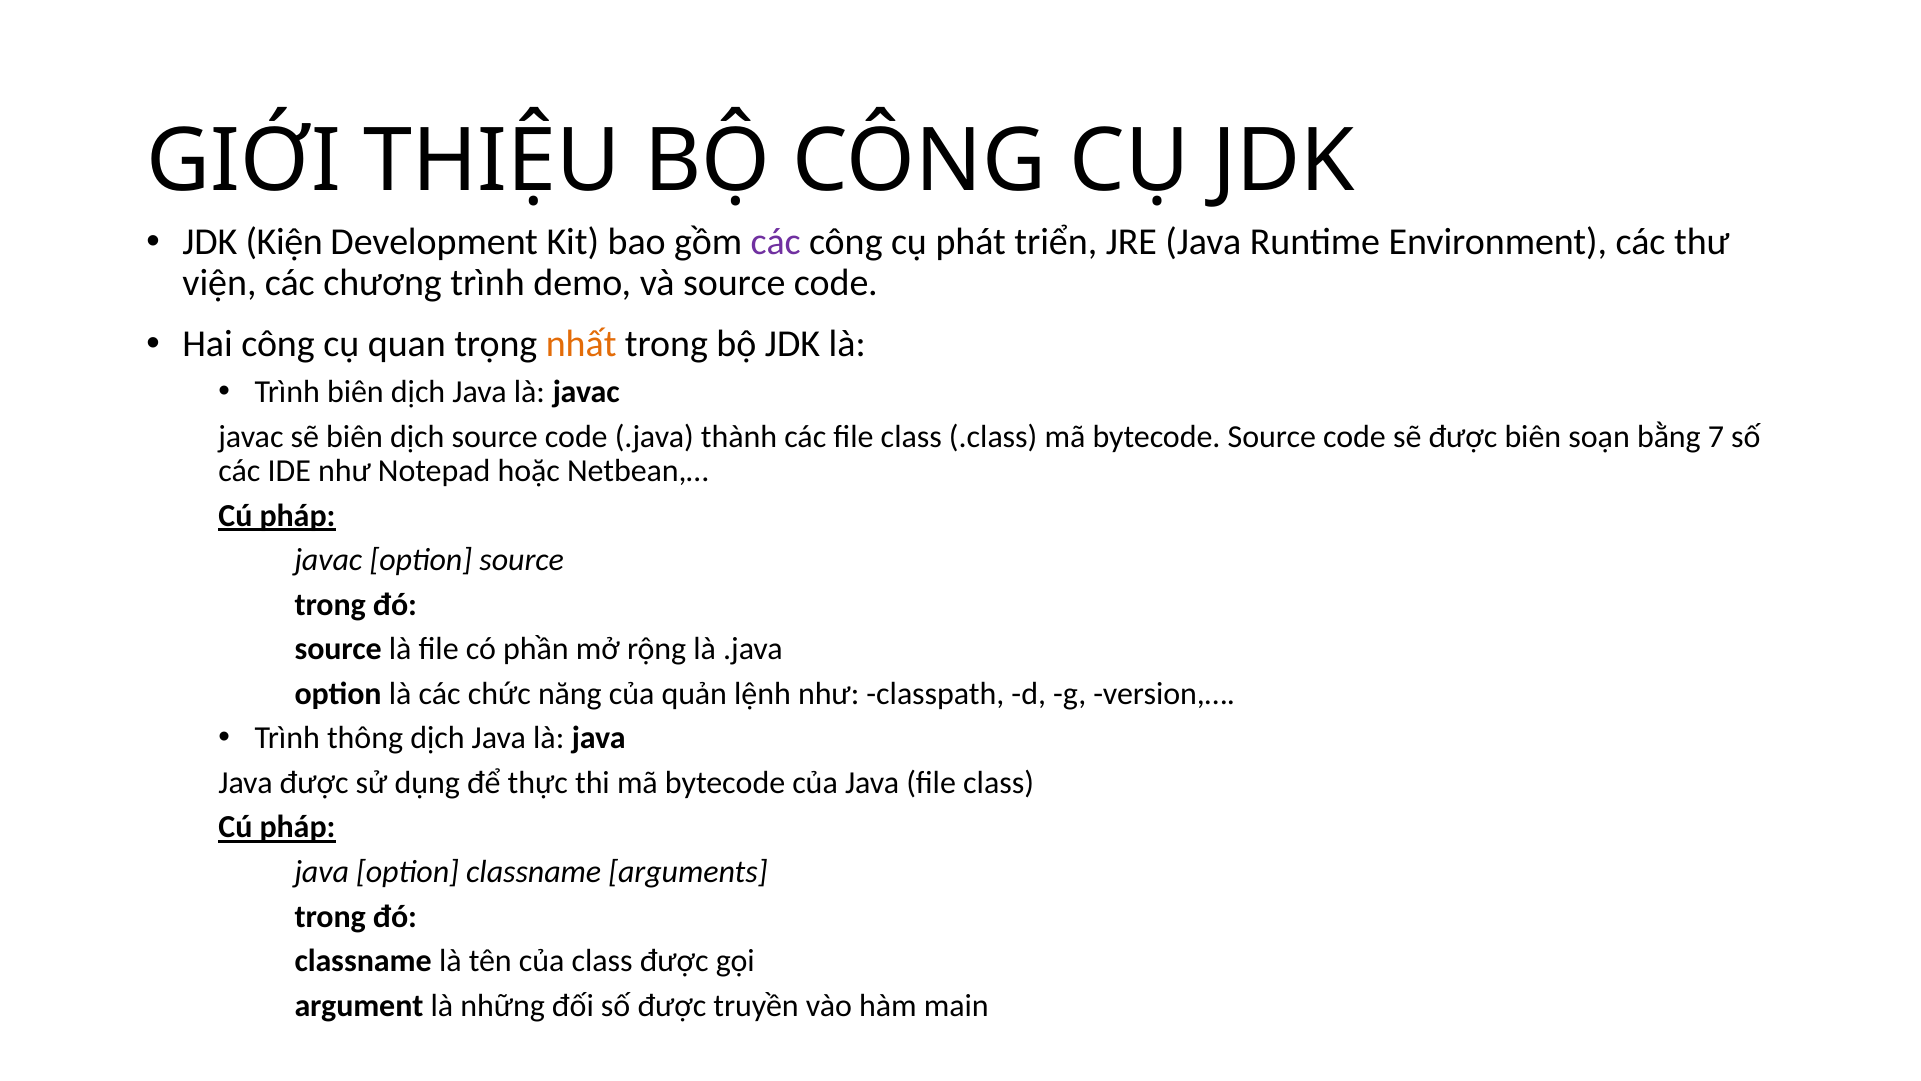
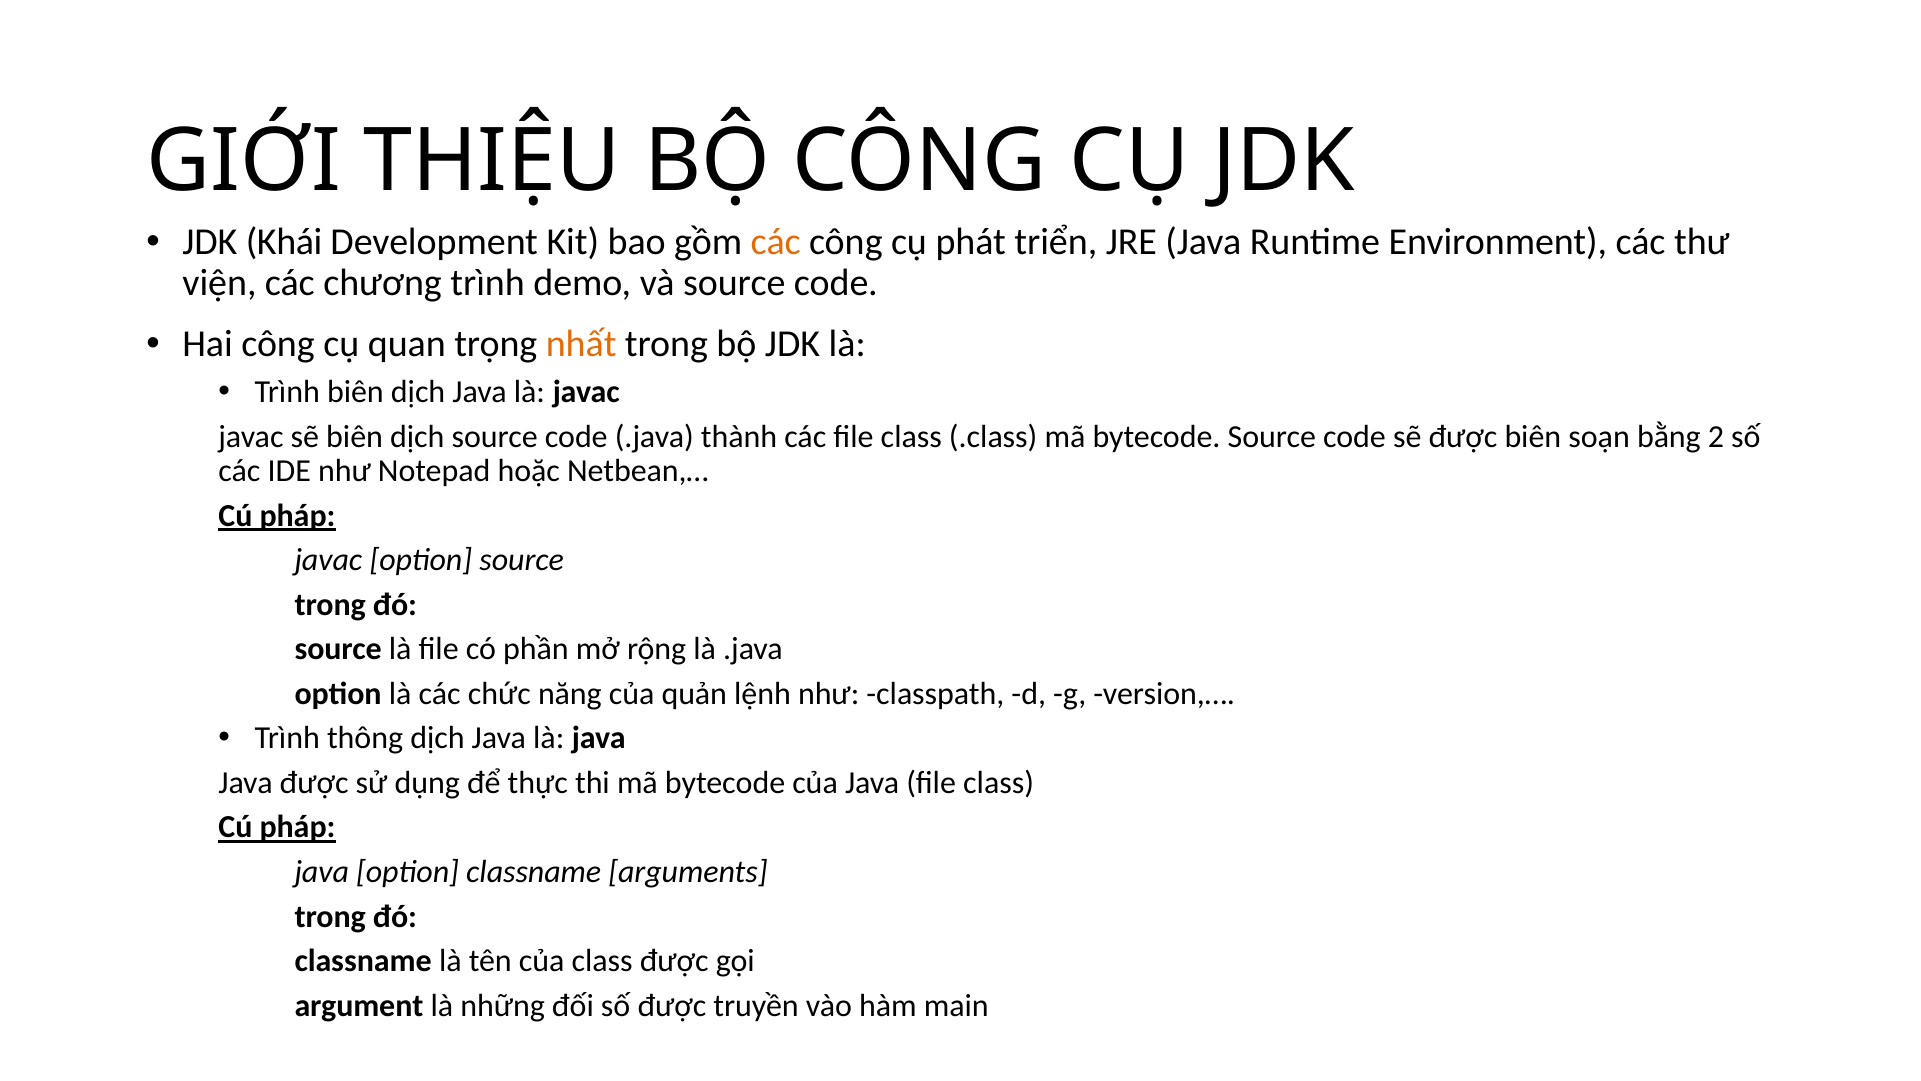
Kiện: Kiện -> Khái
các at (776, 242) colour: purple -> orange
7: 7 -> 2
